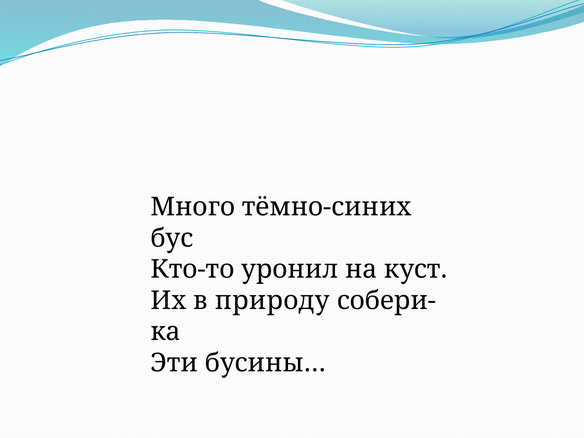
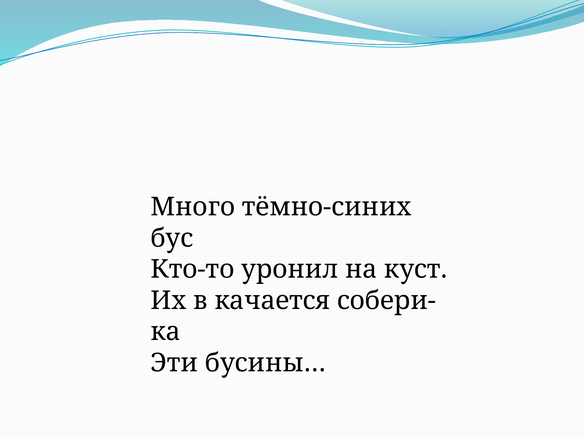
природу: природу -> качается
